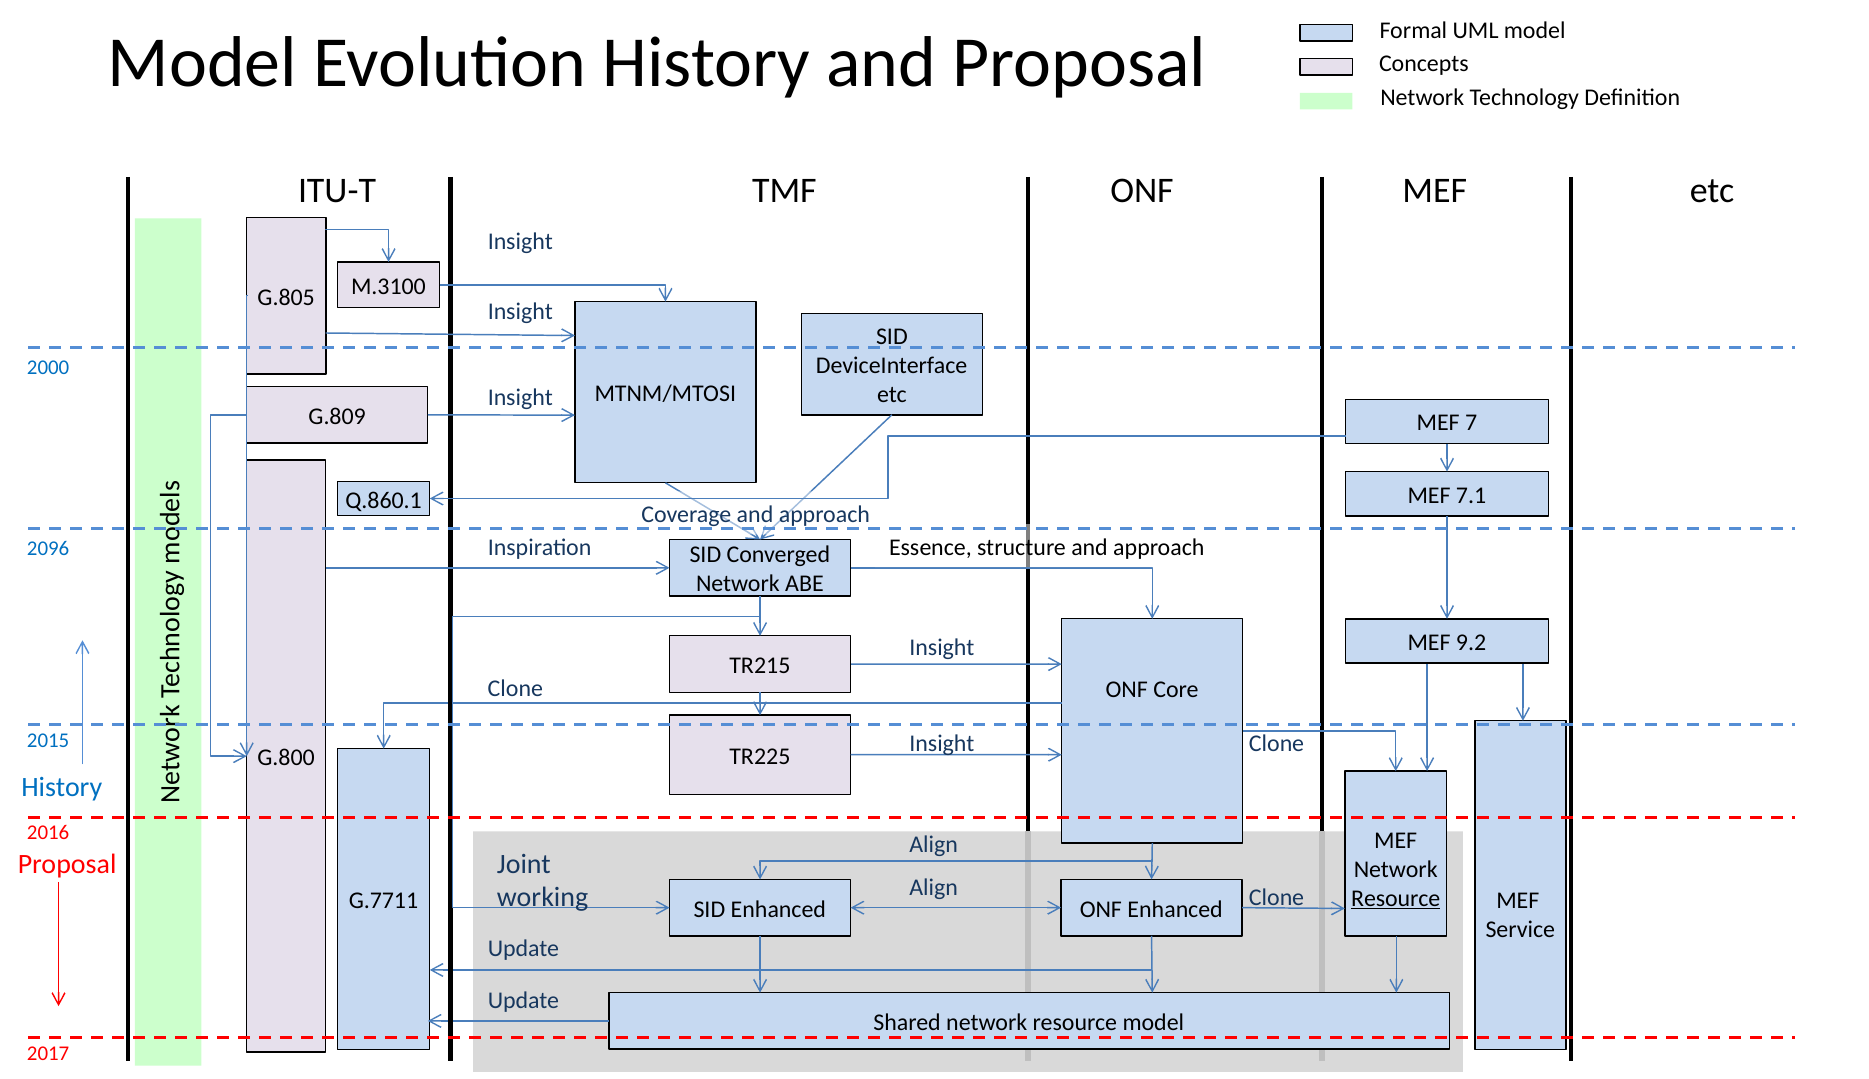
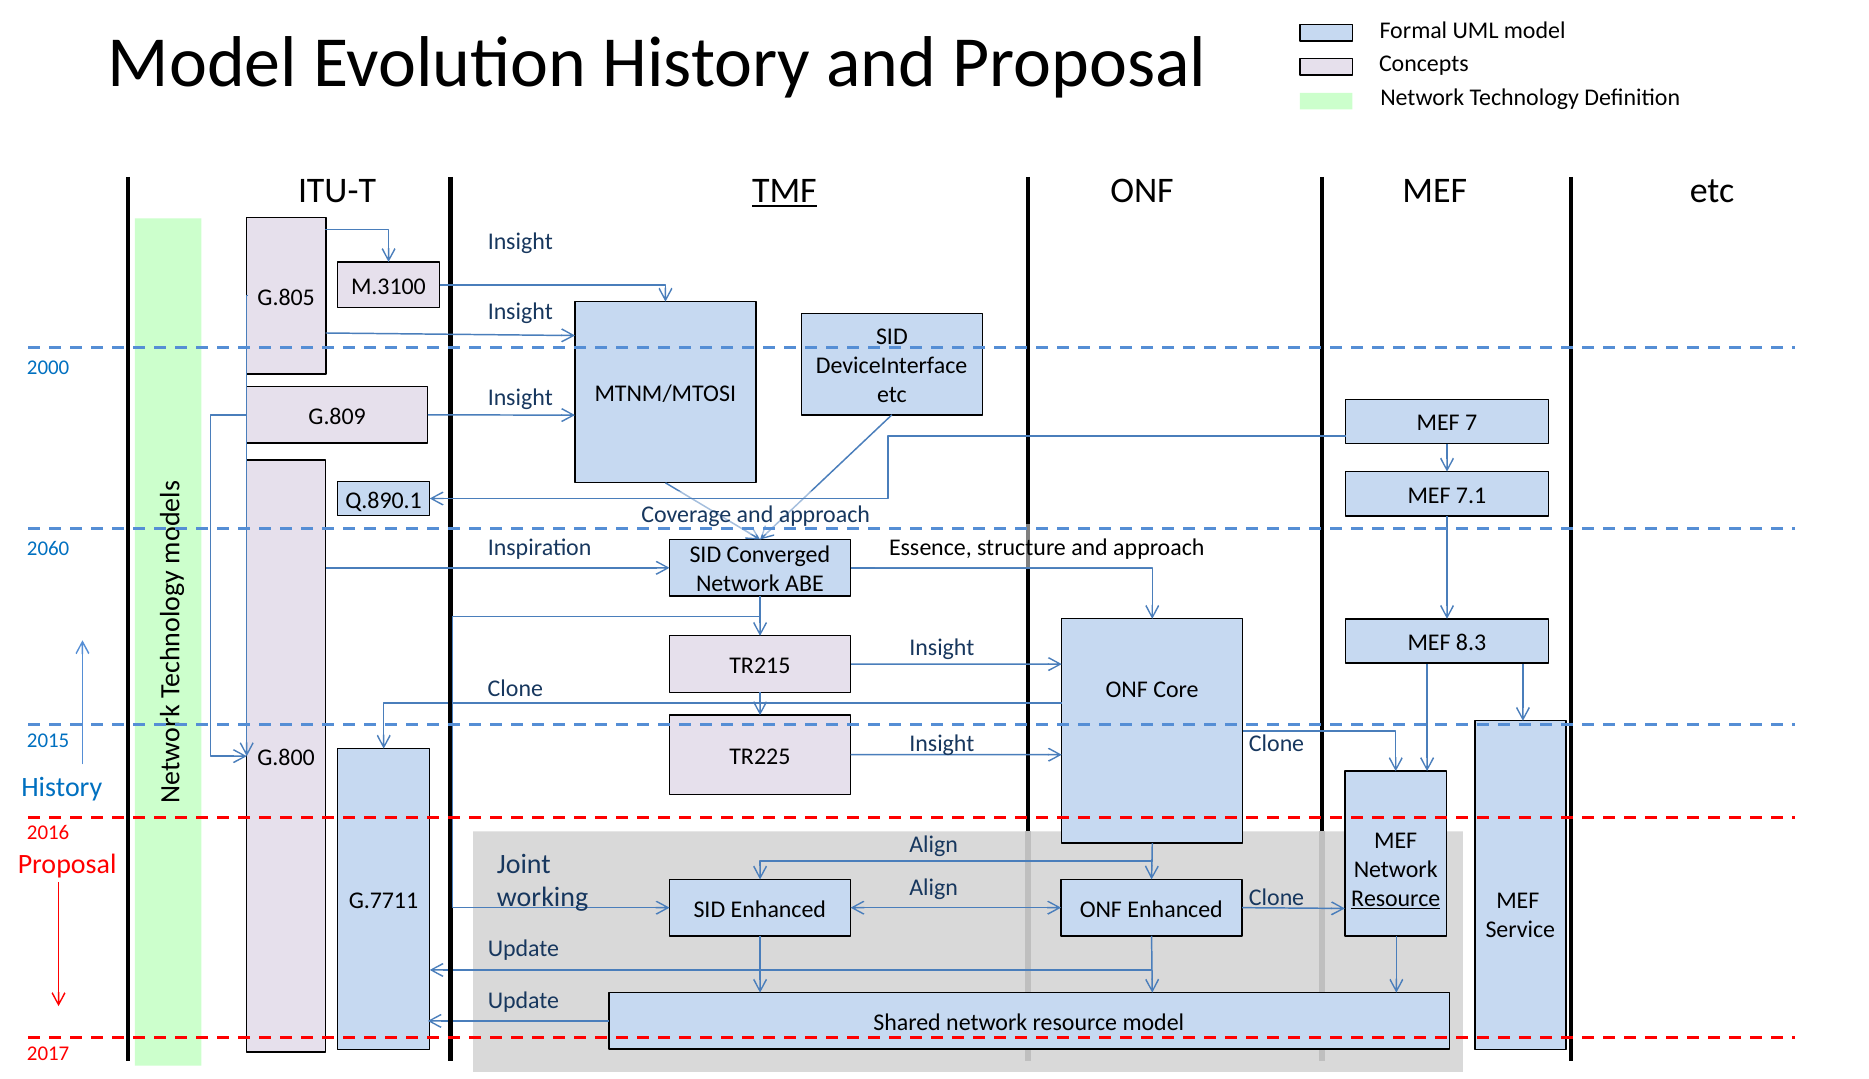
TMF underline: none -> present
Q.860.1: Q.860.1 -> Q.890.1
2096: 2096 -> 2060
9.2: 9.2 -> 8.3
